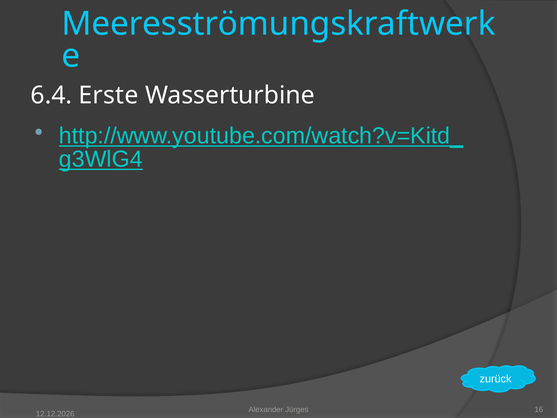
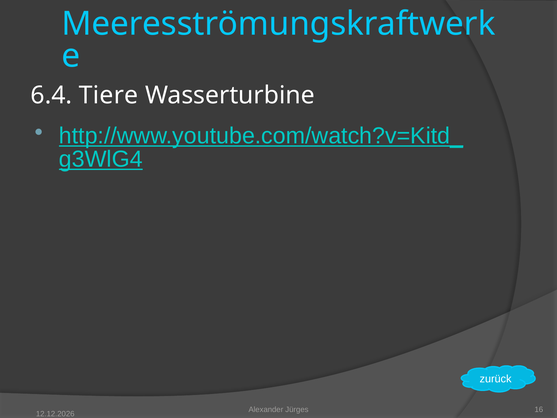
Erste: Erste -> Tiere
